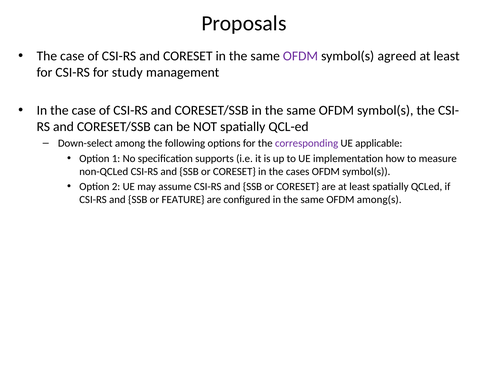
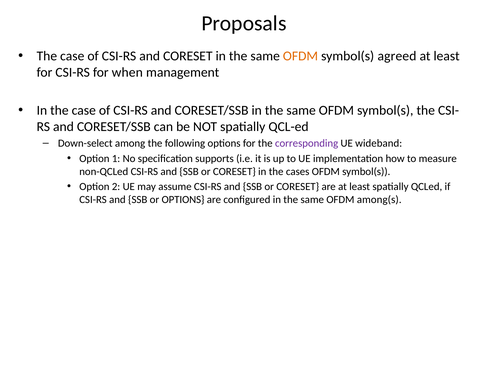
OFDM at (300, 56) colour: purple -> orange
study: study -> when
applicable: applicable -> wideband
or FEATURE: FEATURE -> OPTIONS
